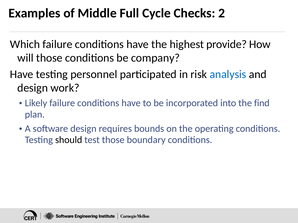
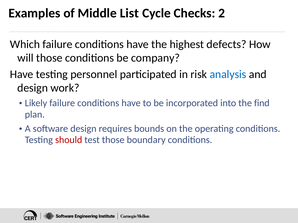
Full: Full -> List
provide: provide -> defects
should colour: black -> red
